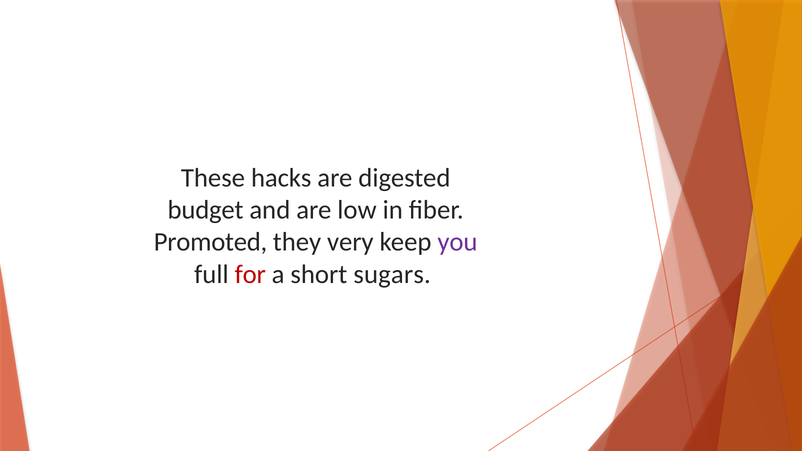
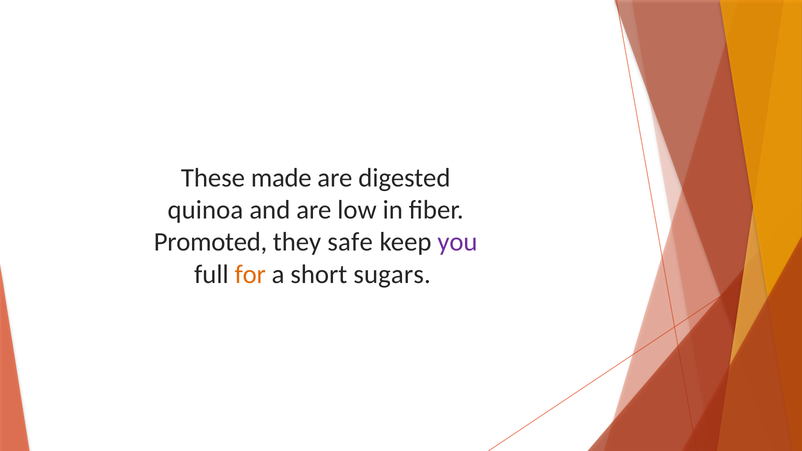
hacks: hacks -> made
budget: budget -> quinoa
very: very -> safe
for colour: red -> orange
